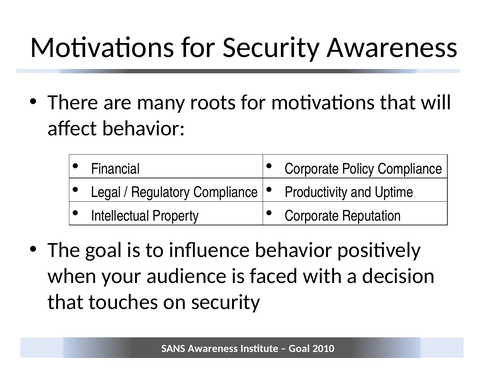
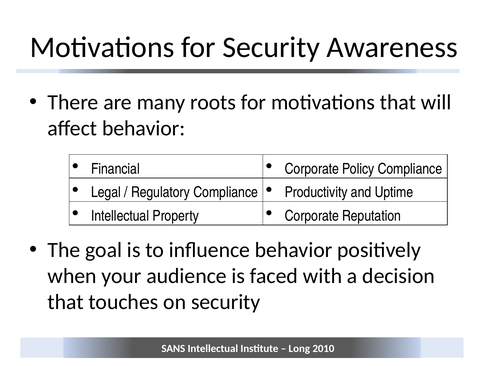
SANS Awareness: Awareness -> Intellectual
Goal at (299, 348): Goal -> Long
